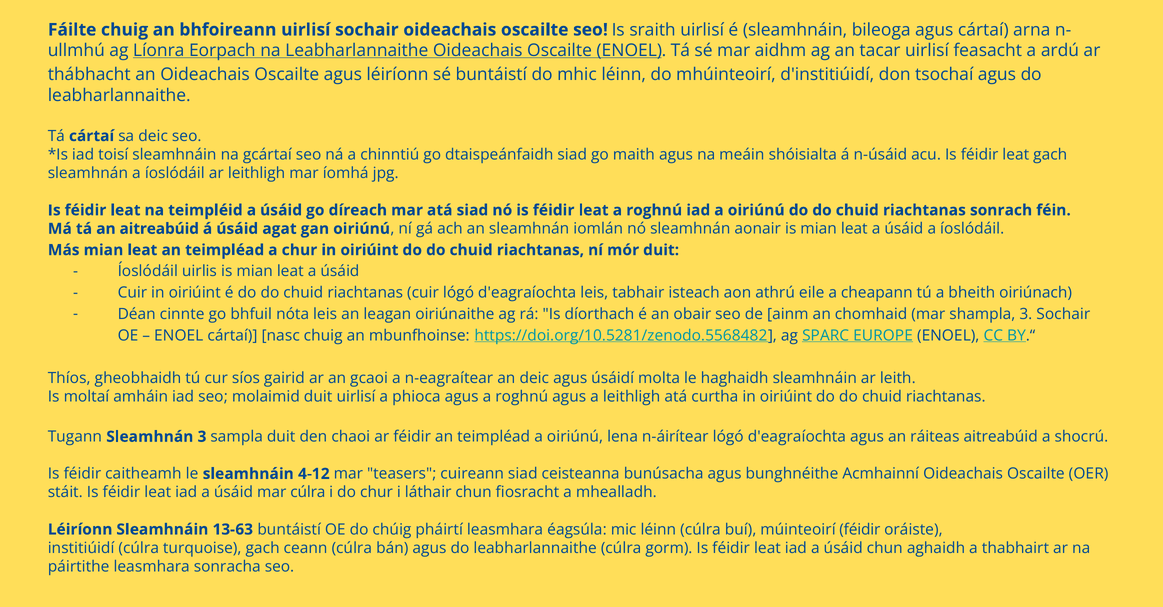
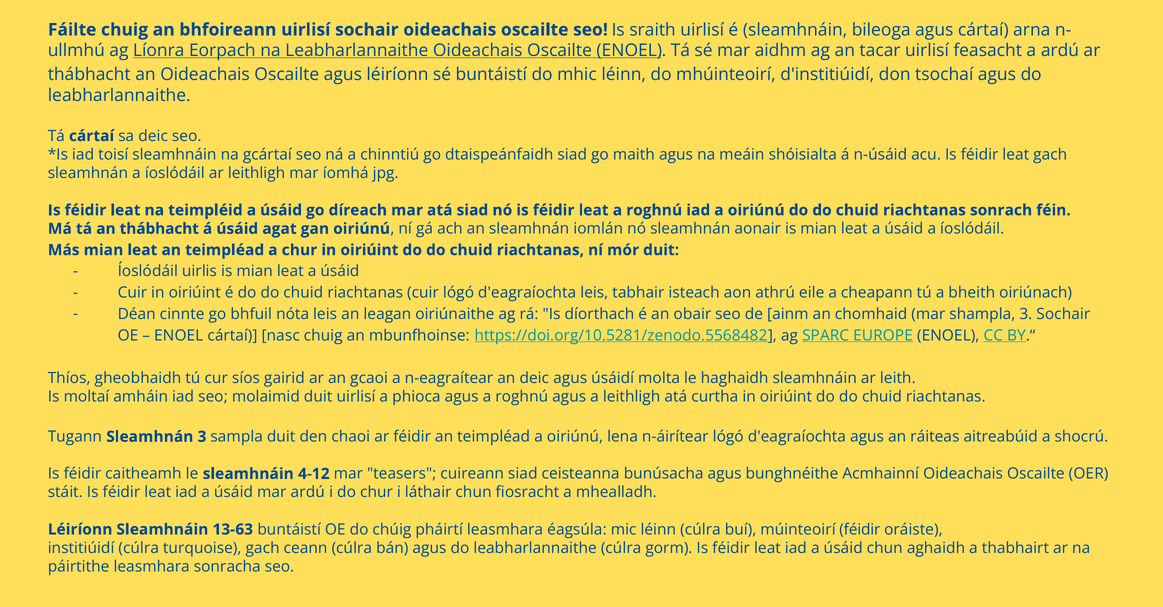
an aitreabúid: aitreabúid -> thábhacht
mar cúlra: cúlra -> ardú
